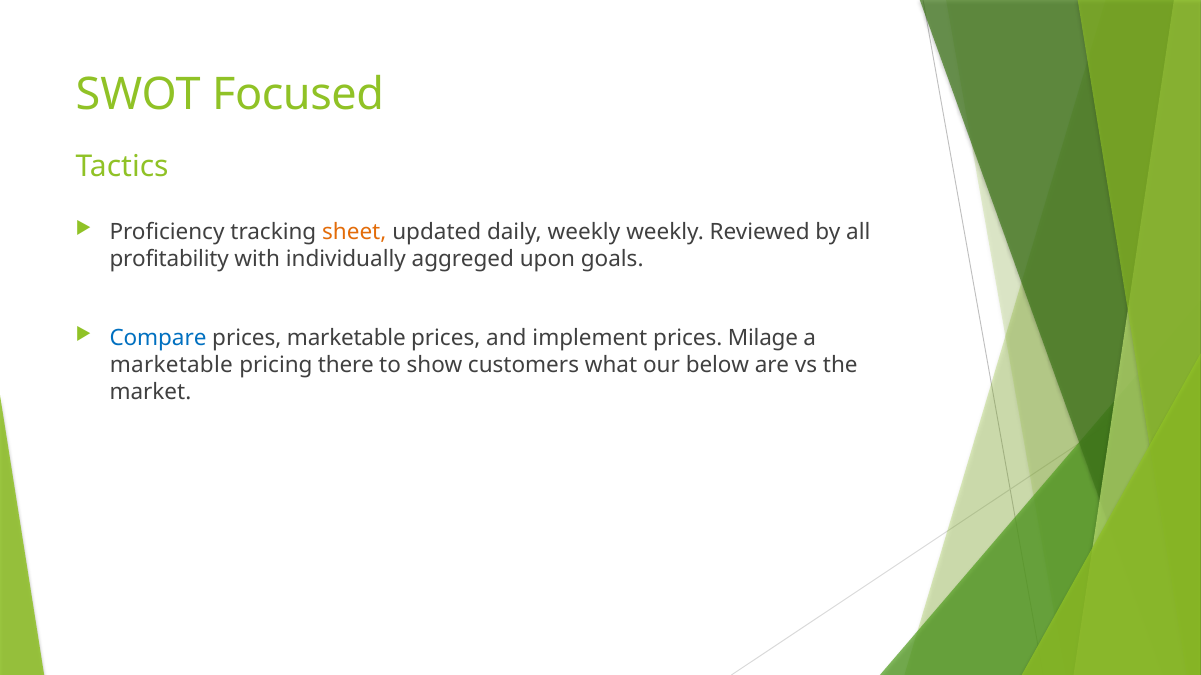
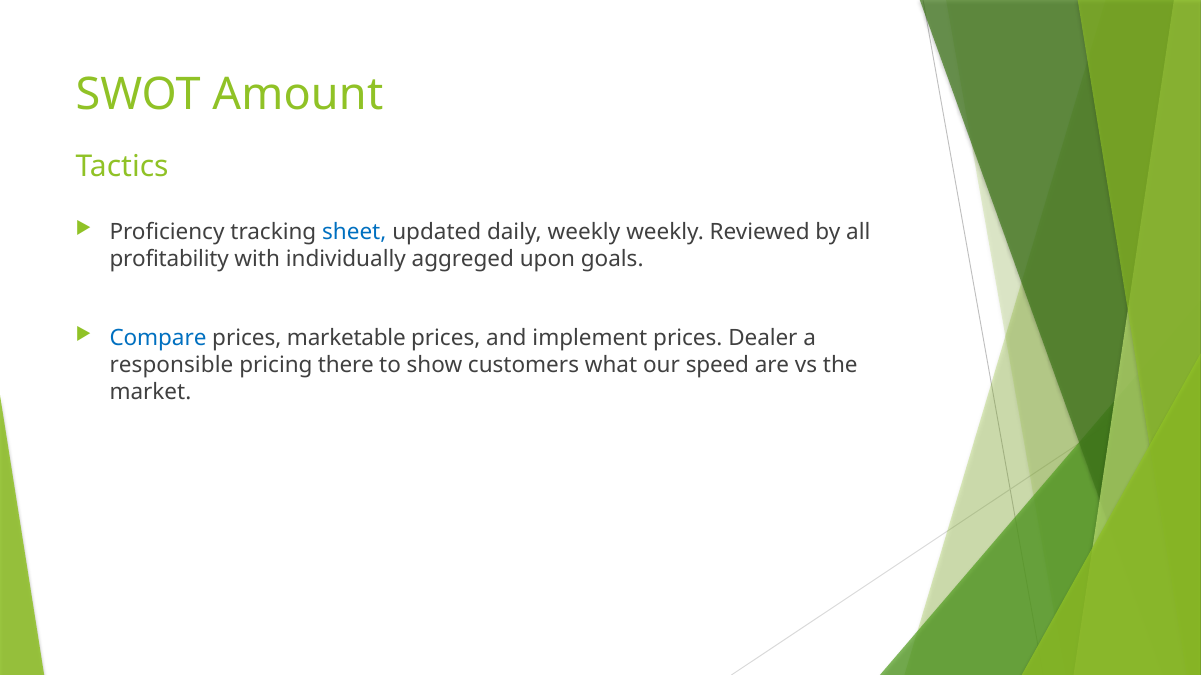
Focused: Focused -> Amount
sheet colour: orange -> blue
Milage: Milage -> Dealer
marketable at (171, 366): marketable -> responsible
below: below -> speed
